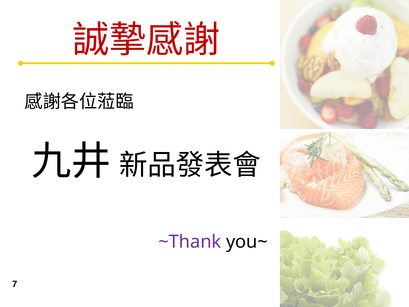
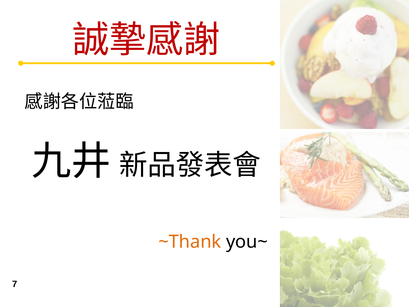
~Thank colour: purple -> orange
